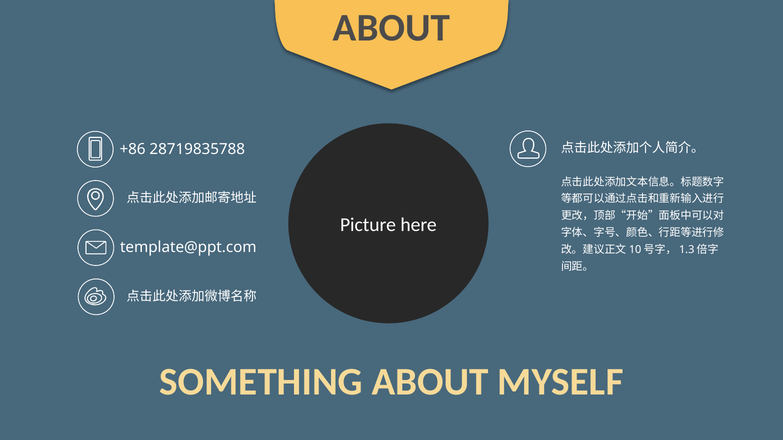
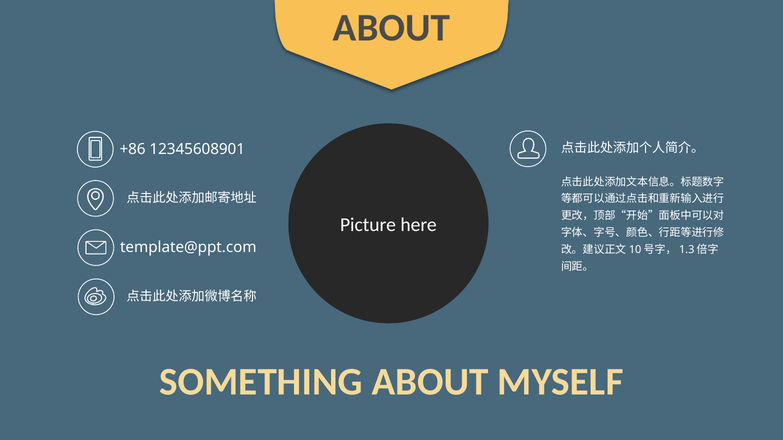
28719835788: 28719835788 -> 12345608901
